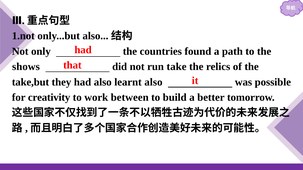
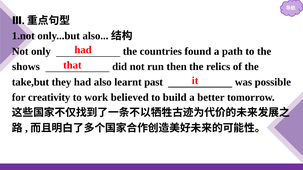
take: take -> then
learnt also: also -> past
between: between -> believed
